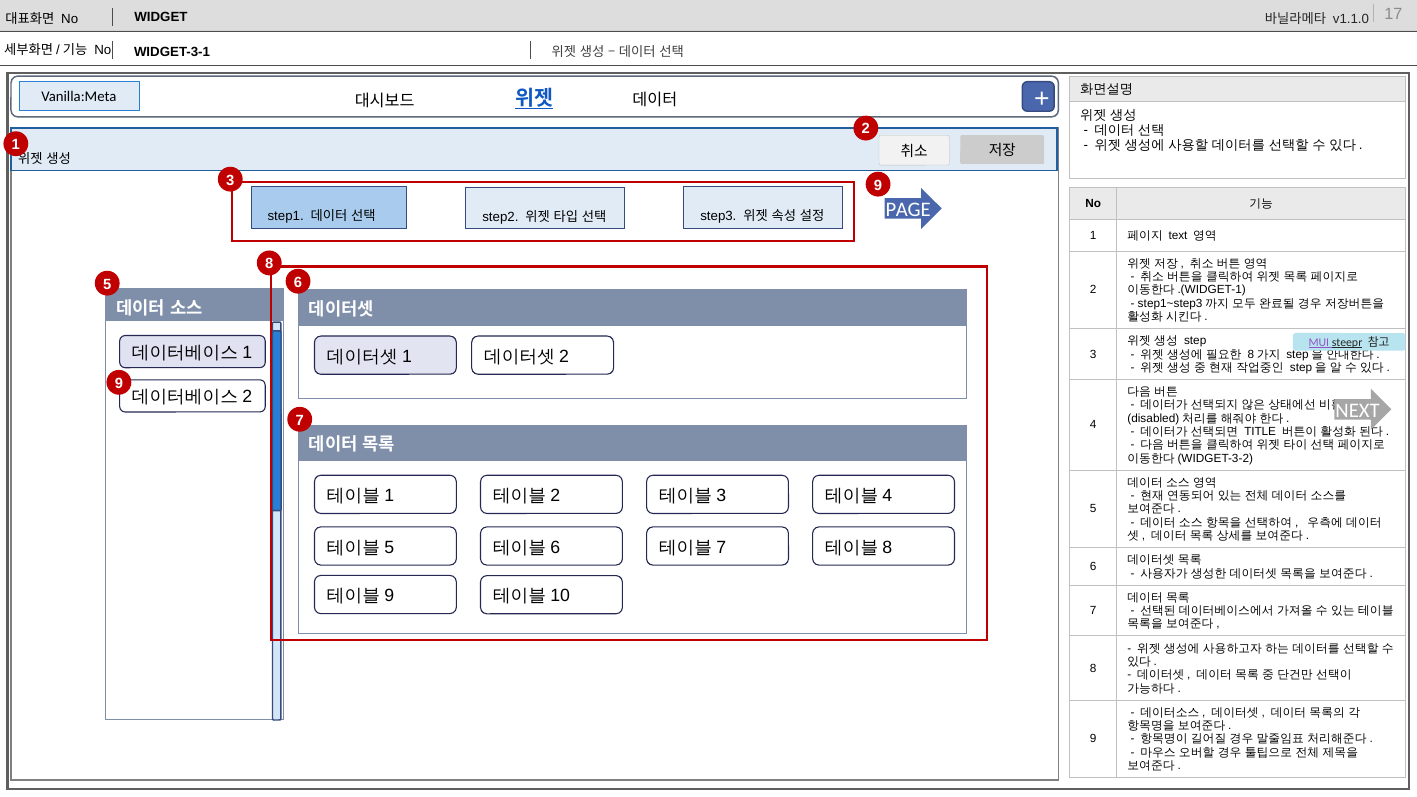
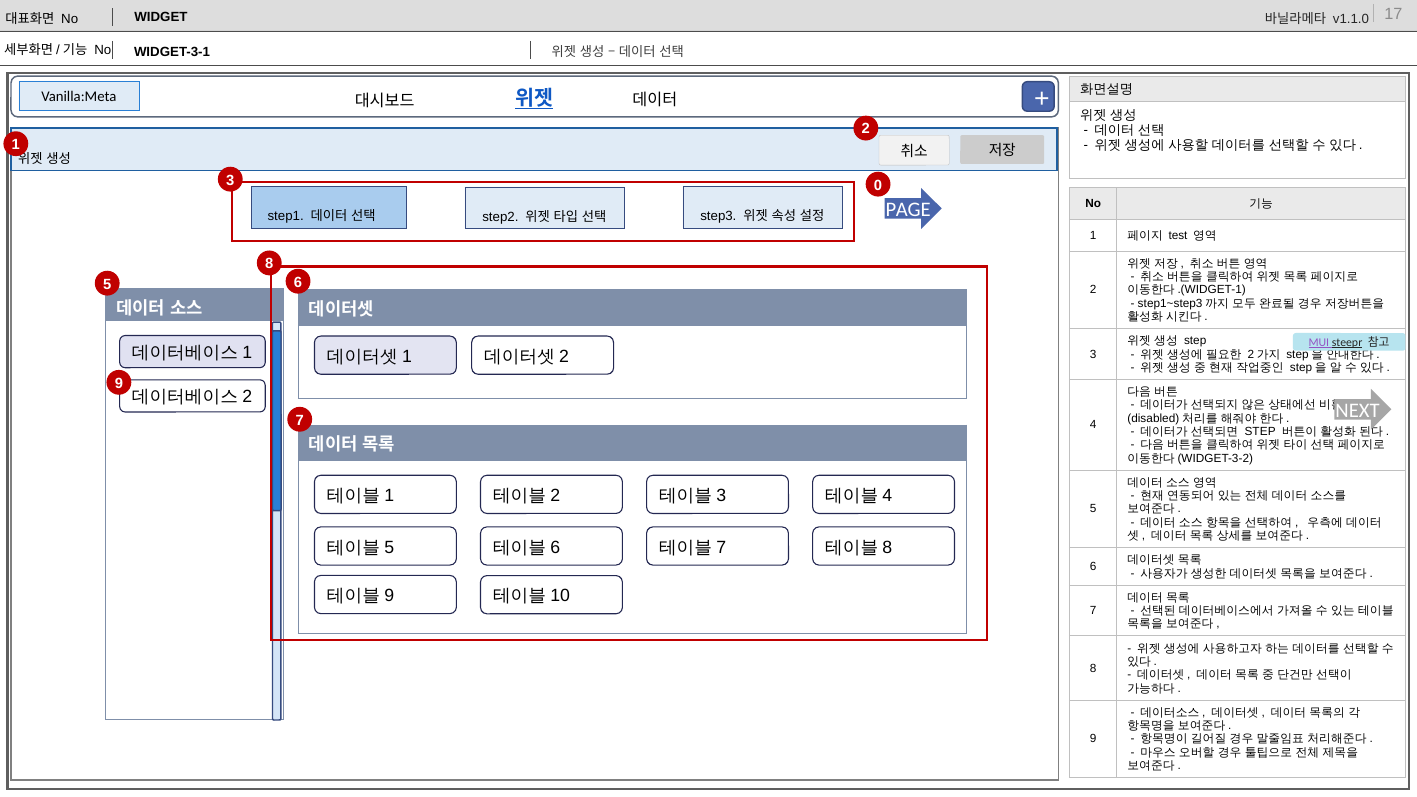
3 9: 9 -> 0
text: text -> test
8 at (1251, 354): 8 -> 2
TITLE at (1260, 432): TITLE -> STEP
